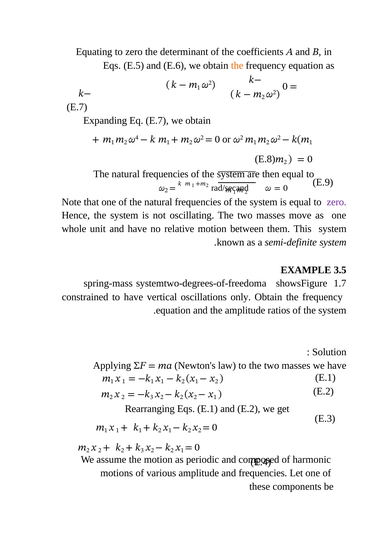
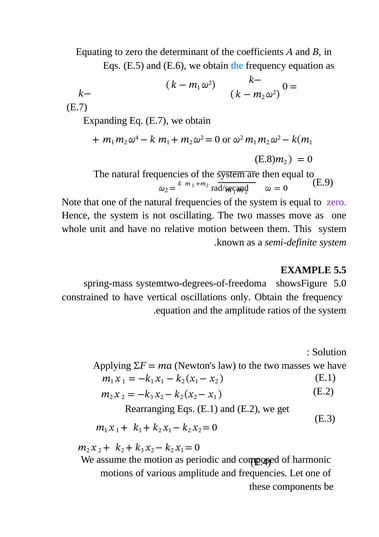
the at (237, 65) colour: orange -> blue
3.5: 3.5 -> 5.5
1.7: 1.7 -> 5.0
